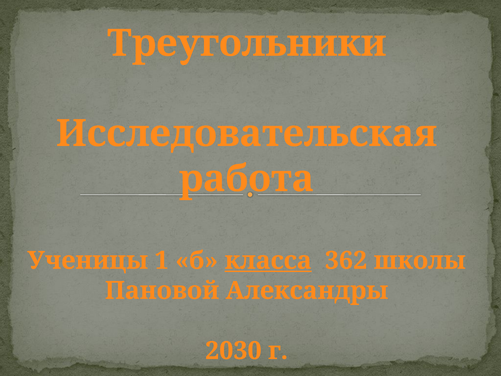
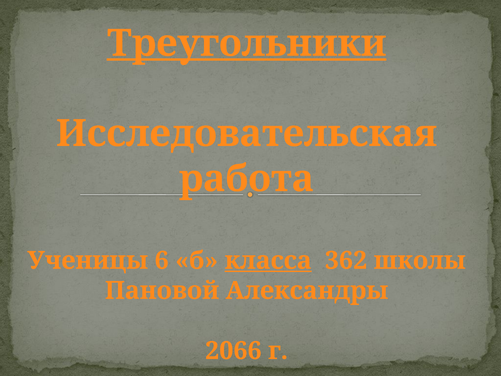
Треугольники underline: none -> present
1: 1 -> 6
2030: 2030 -> 2066
